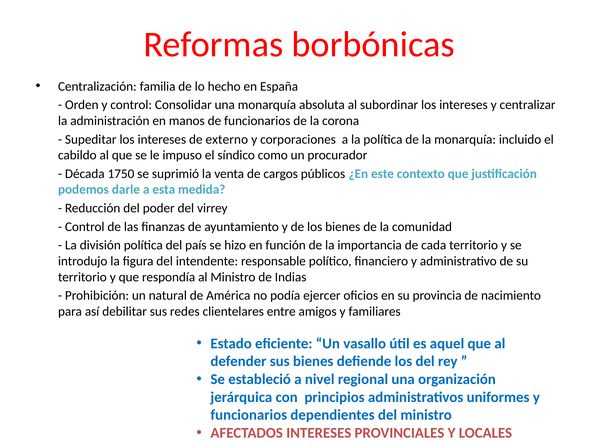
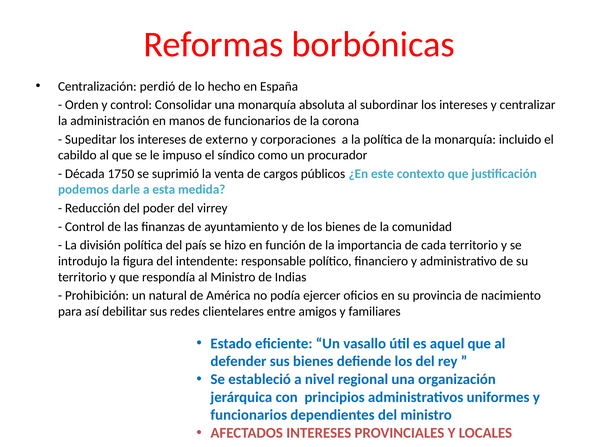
familia: familia -> perdió
